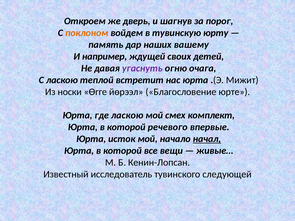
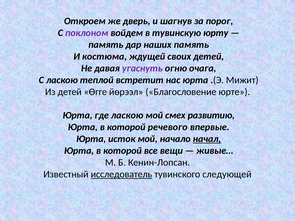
поклоном colour: orange -> purple
наших вашему: вашему -> память
например: например -> костюма
Иɜ носки: носки -> детей
комплект: комплект -> развитию
исследователь underline: none -> present
